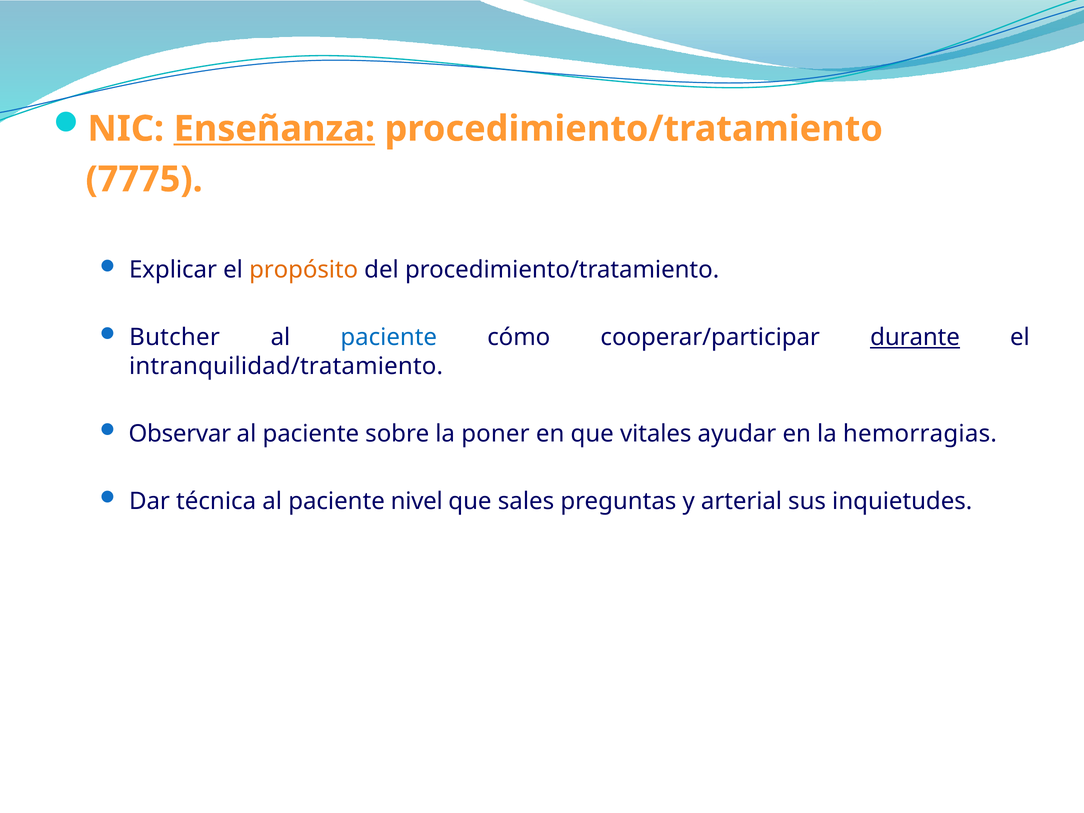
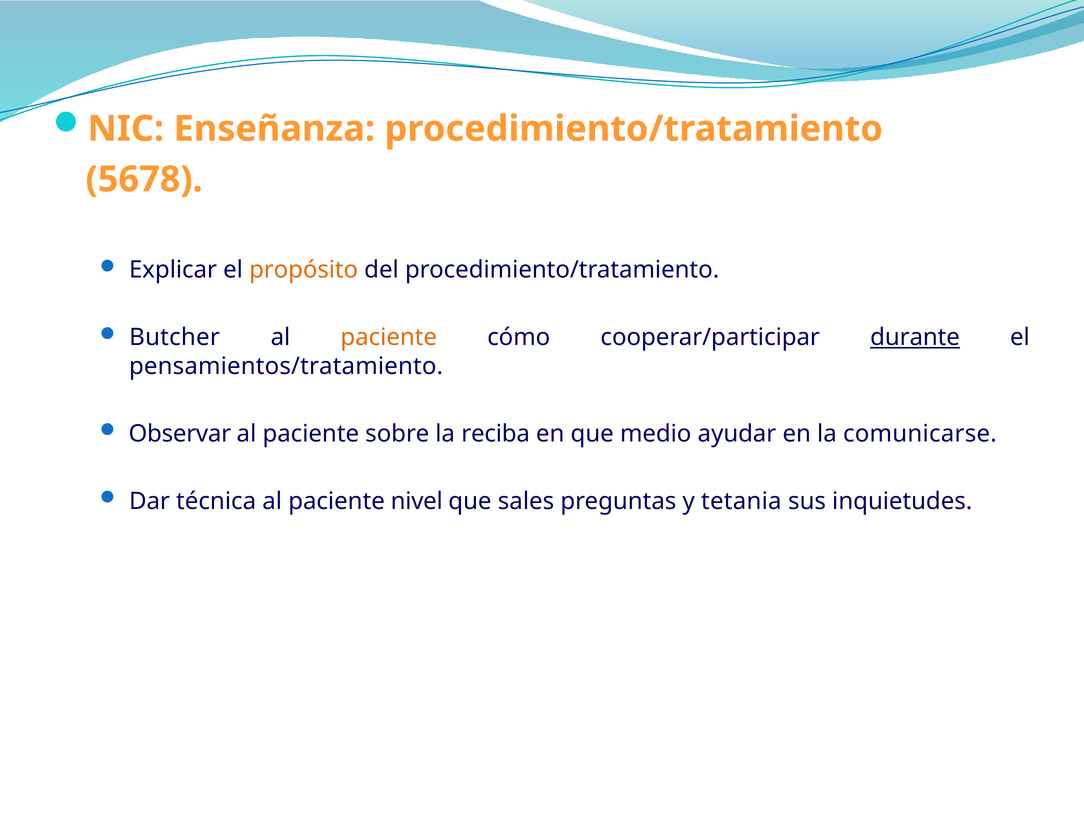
Enseñanza underline: present -> none
7775: 7775 -> 5678
paciente at (389, 337) colour: blue -> orange
intranquilidad/tratamiento: intranquilidad/tratamiento -> pensamientos/tratamiento
poner: poner -> reciba
vitales: vitales -> medio
hemorragias: hemorragias -> comunicarse
arterial: arterial -> tetania
